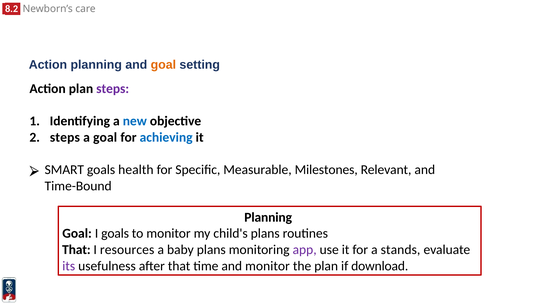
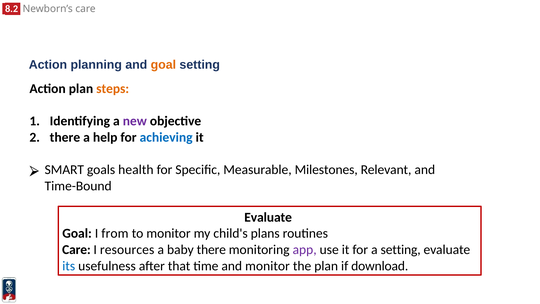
steps at (113, 89) colour: purple -> orange
new colour: blue -> purple
steps at (65, 137): steps -> there
a goal: goal -> help
Planning at (268, 217): Planning -> Evaluate
I goals: goals -> from
That at (76, 250): That -> Care
baby plans: plans -> there
a stands: stands -> setting
its colour: purple -> blue
